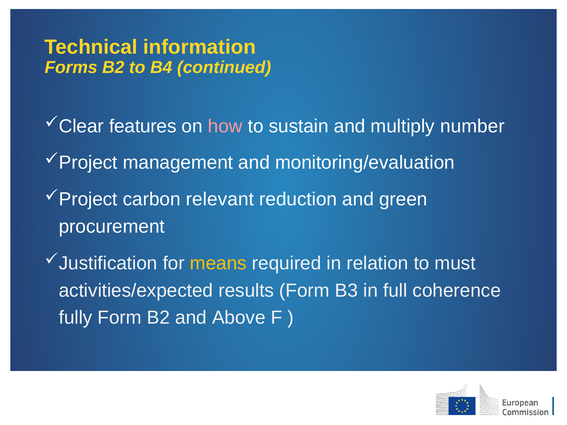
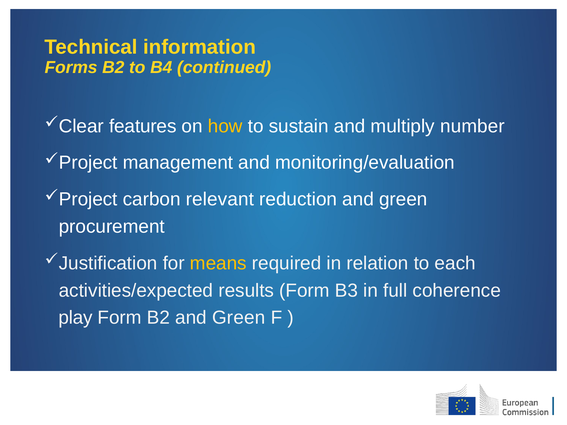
how colour: pink -> yellow
must: must -> each
fully: fully -> play
B2 and Above: Above -> Green
